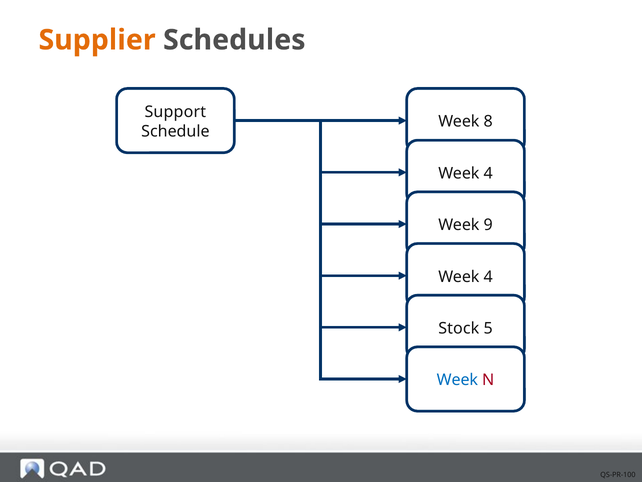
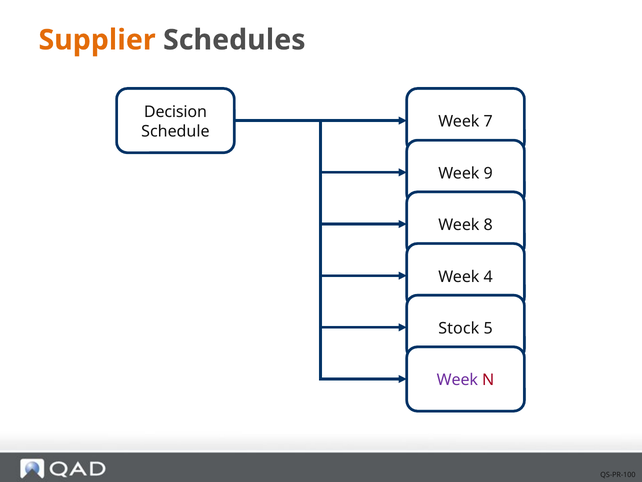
Support: Support -> Decision
8: 8 -> 7
4 at (488, 173): 4 -> 9
9: 9 -> 8
Week at (457, 380) colour: blue -> purple
